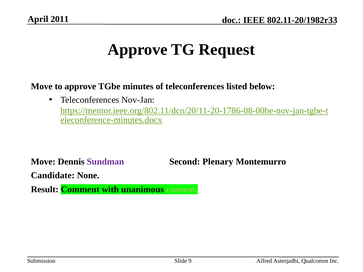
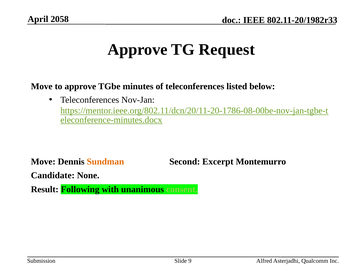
2011: 2011 -> 2058
Sundman colour: purple -> orange
Plenary: Plenary -> Excerpt
Comment: Comment -> Following
